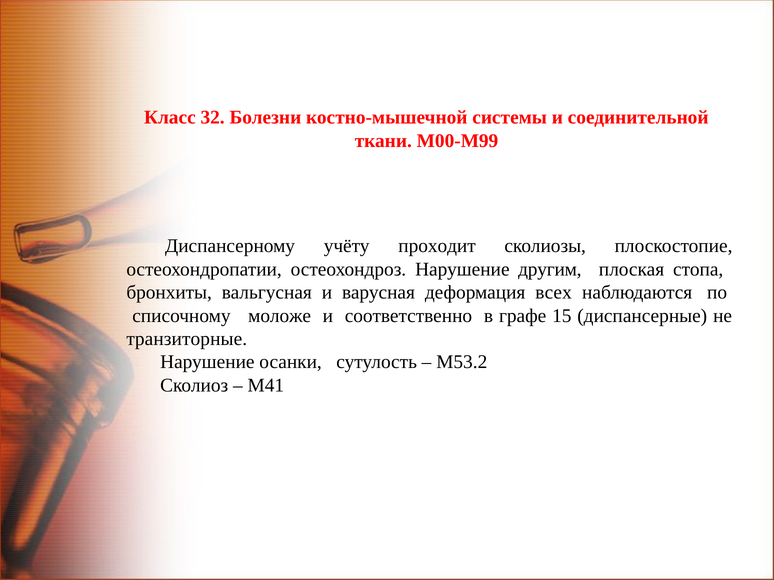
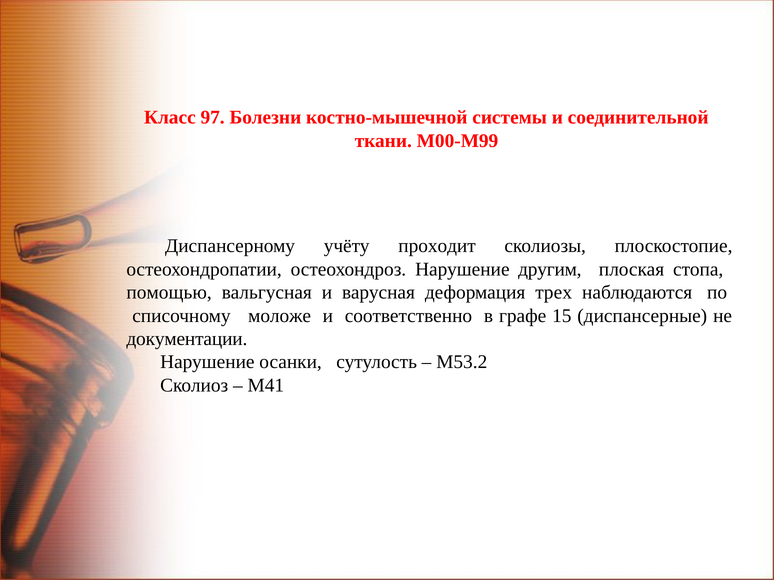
32: 32 -> 97
бронхиты: бронхиты -> помощью
всех: всех -> трех
транзиторные: транзиторные -> документации
